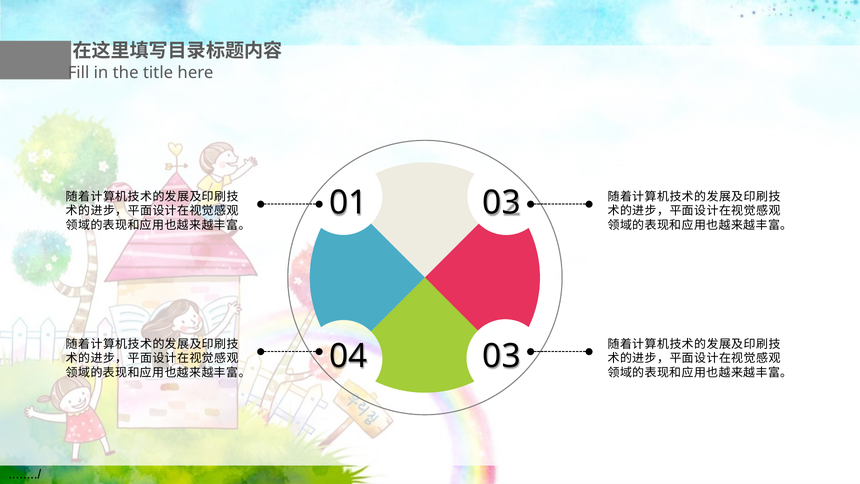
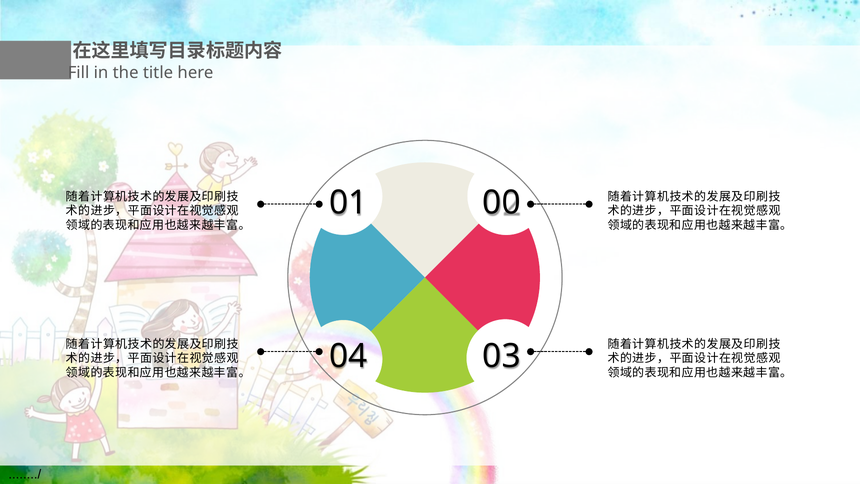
01 03: 03 -> 00
